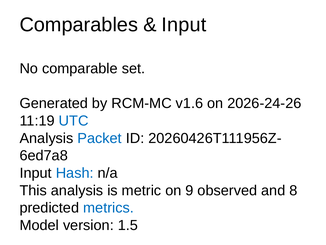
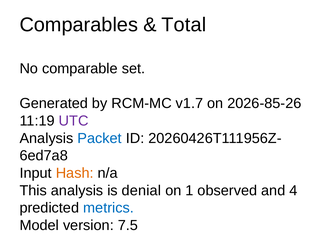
Input at (184, 25): Input -> Total
v1.6: v1.6 -> v1.7
2026-24-26: 2026-24-26 -> 2026-85-26
UTC colour: blue -> purple
Hash colour: blue -> orange
metric: metric -> denial
9: 9 -> 1
8: 8 -> 4
1.5: 1.5 -> 7.5
